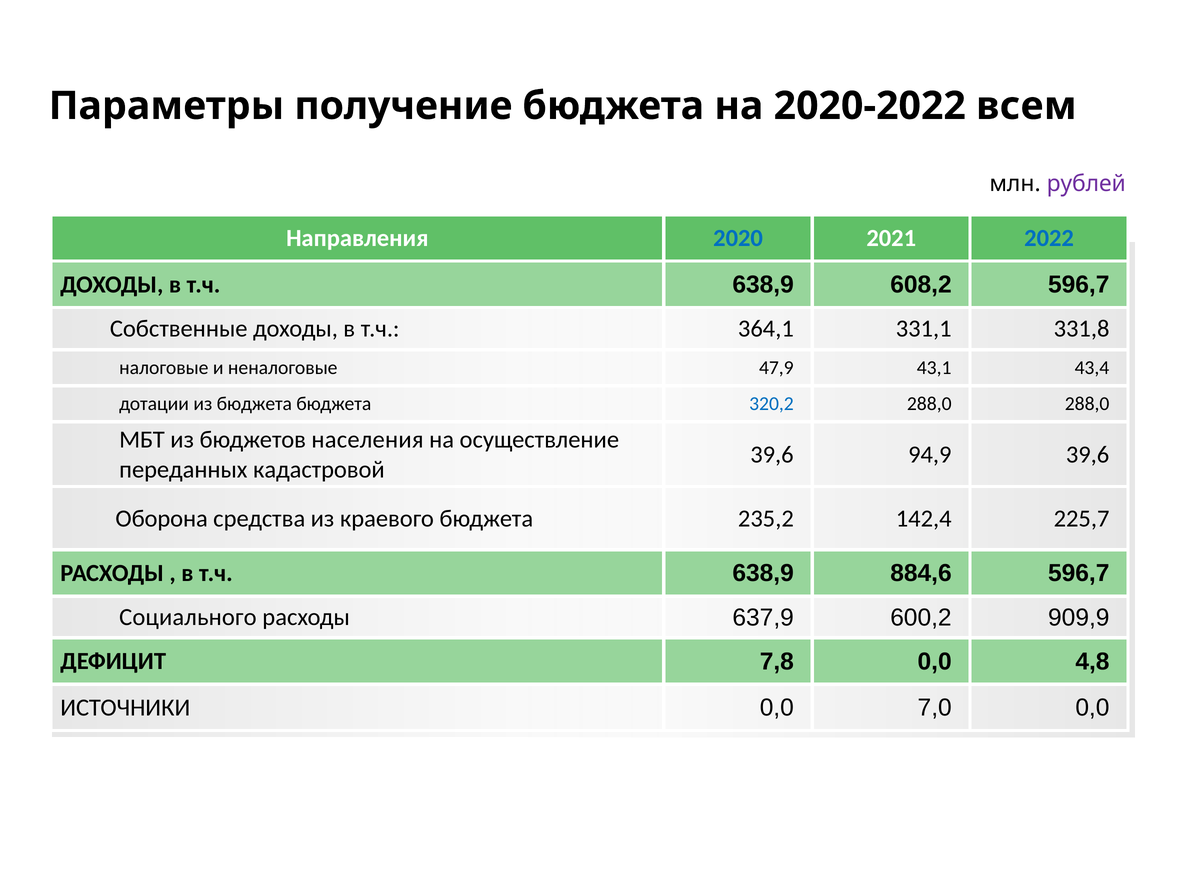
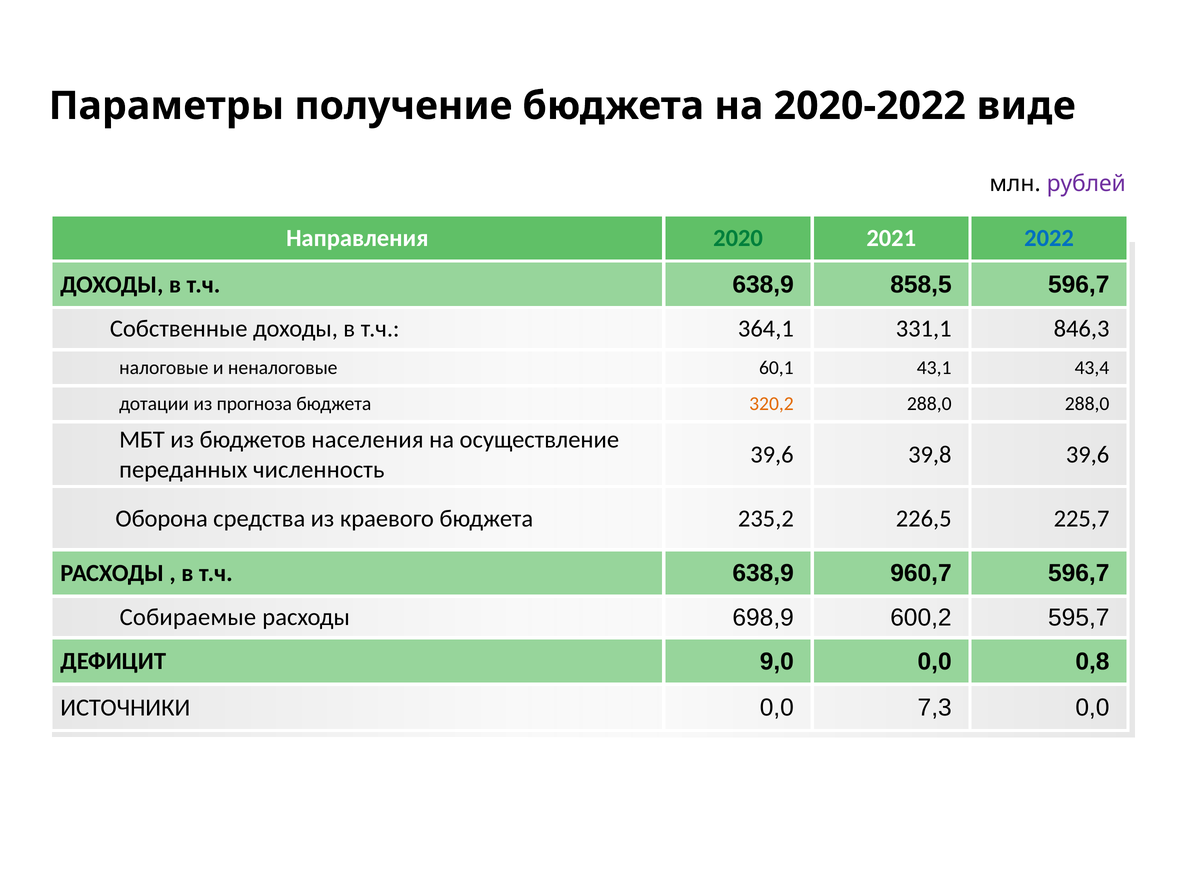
всем: всем -> виде
2020 colour: blue -> green
608,2: 608,2 -> 858,5
331,8: 331,8 -> 846,3
47,9: 47,9 -> 60,1
из бюджета: бюджета -> прогноза
320,2 colour: blue -> orange
94,9: 94,9 -> 39,8
кадастровой: кадастровой -> численность
142,4: 142,4 -> 226,5
884,6: 884,6 -> 960,7
Социального: Социального -> Собираемые
637,9: 637,9 -> 698,9
909,9: 909,9 -> 595,7
7,8: 7,8 -> 9,0
4,8: 4,8 -> 0,8
7,0: 7,0 -> 7,3
